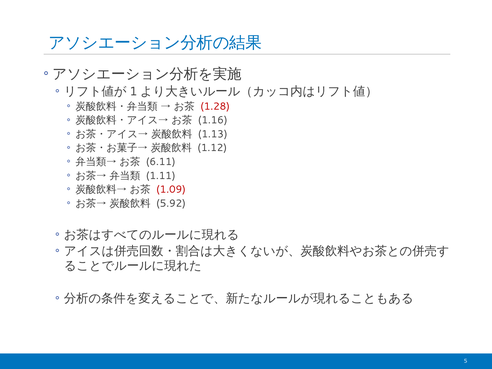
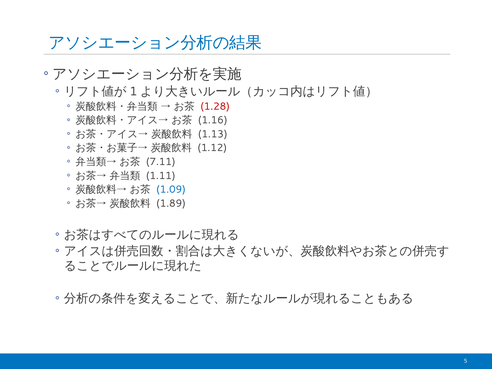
6.11: 6.11 -> 7.11
1.09 colour: red -> blue
5.92: 5.92 -> 1.89
